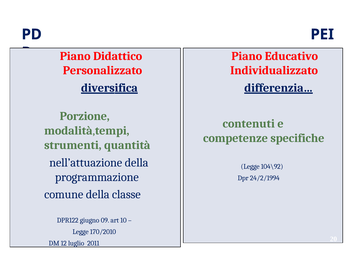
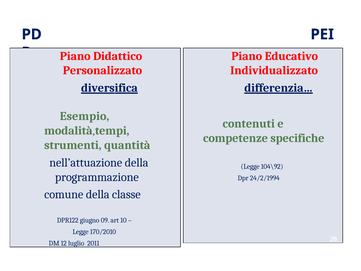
Porzione: Porzione -> Esempio
